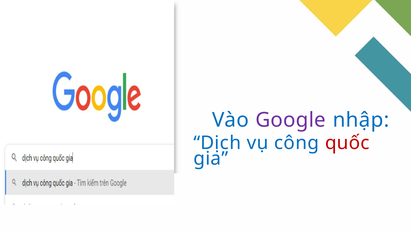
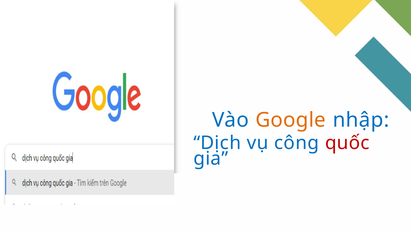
Google colour: purple -> orange
